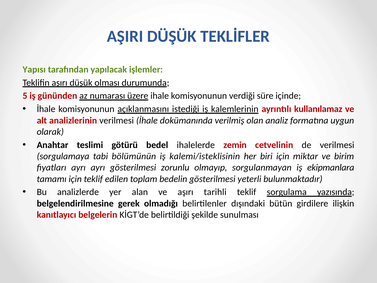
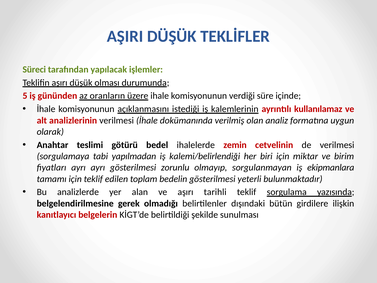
Yapısı: Yapısı -> Süreci
numarası: numarası -> oranların
bölümünün: bölümünün -> yapılmadan
kalemi/isteklisinin: kalemi/isteklisinin -> kalemi/belirlendiği
